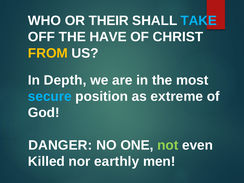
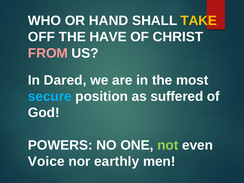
THEIR: THEIR -> HAND
TAKE colour: light blue -> yellow
FROM colour: yellow -> pink
Depth: Depth -> Dared
extreme: extreme -> suffered
DANGER: DANGER -> POWERS
Killed: Killed -> Voice
